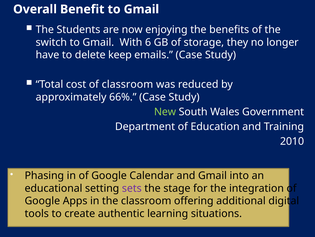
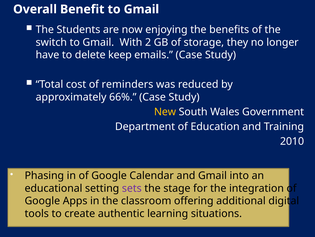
6: 6 -> 2
of classroom: classroom -> reminders
New colour: light green -> yellow
